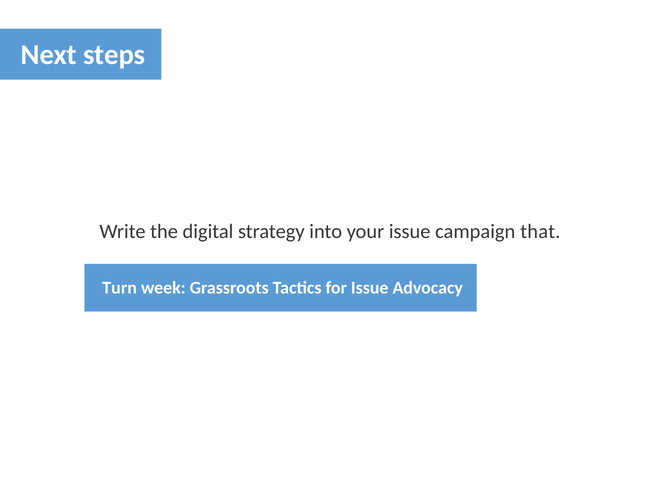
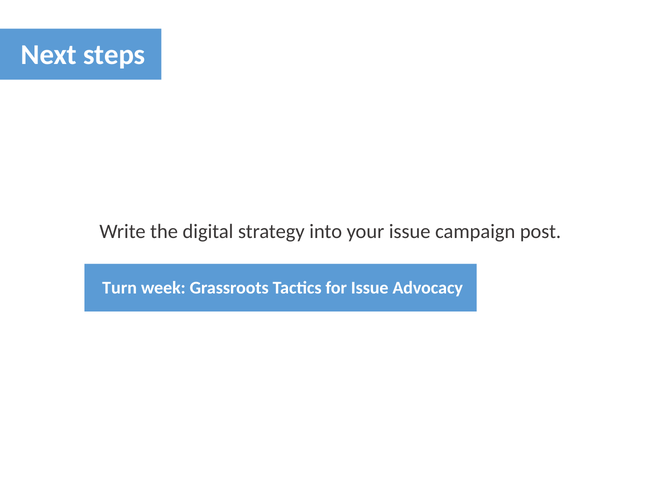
that: that -> post
